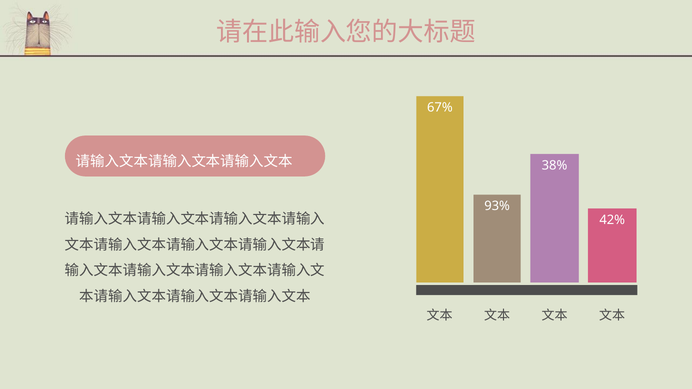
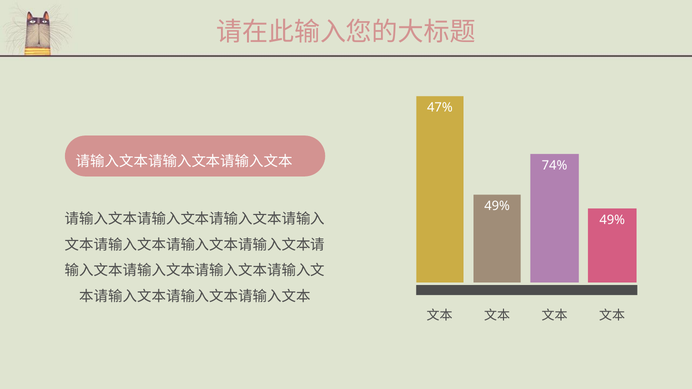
67%: 67% -> 47%
38%: 38% -> 74%
93% at (497, 206): 93% -> 49%
42% at (612, 220): 42% -> 49%
